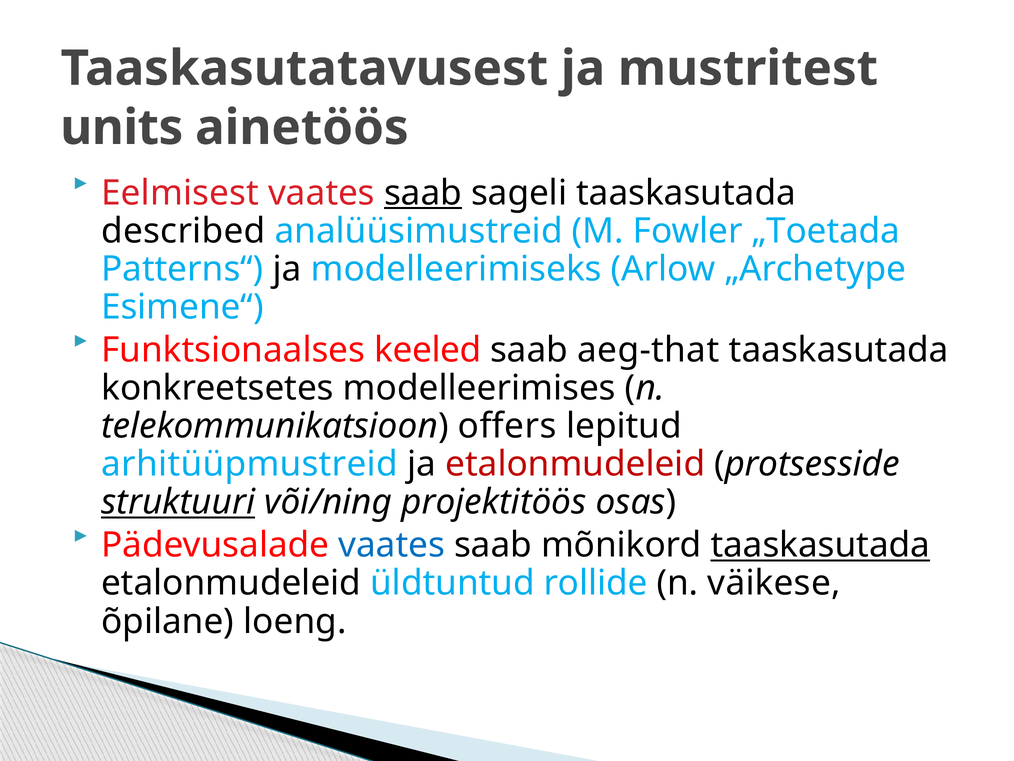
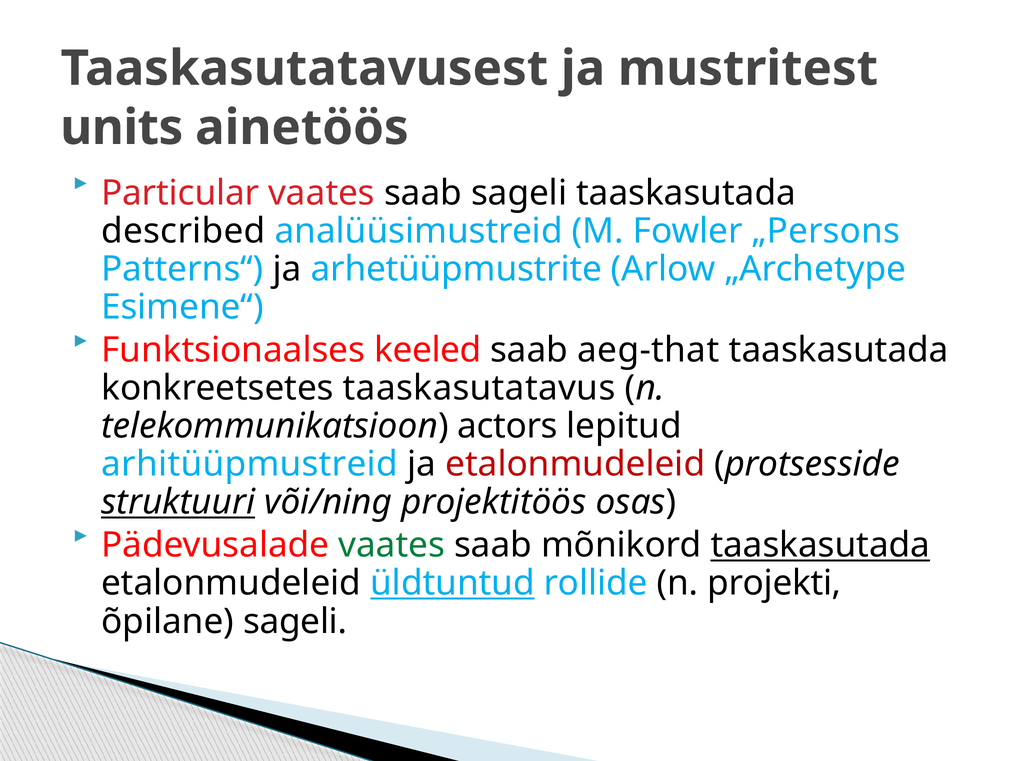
Eelmisest: Eelmisest -> Particular
saab at (423, 193) underline: present -> none
„Toetada: „Toetada -> „Persons
modelleerimiseks: modelleerimiseks -> arhetüüpmustrite
modelleerimises: modelleerimises -> taaskasutatavus
offers: offers -> actors
vaates at (392, 545) colour: blue -> green
üldtuntud underline: none -> present
väikese: väikese -> projekti
õpilane loeng: loeng -> sageli
